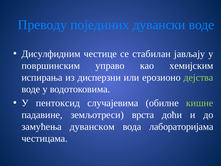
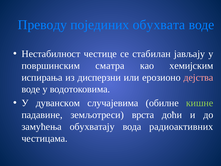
дувански: дувански -> обухвата
Дисулфидним: Дисулфидним -> Нестабилност
управо: управо -> сматра
дејства colour: light green -> pink
пентоксид: пентоксид -> дуванском
дуванском: дуванском -> обухватају
лабораторијама: лабораторијама -> радиоактивних
